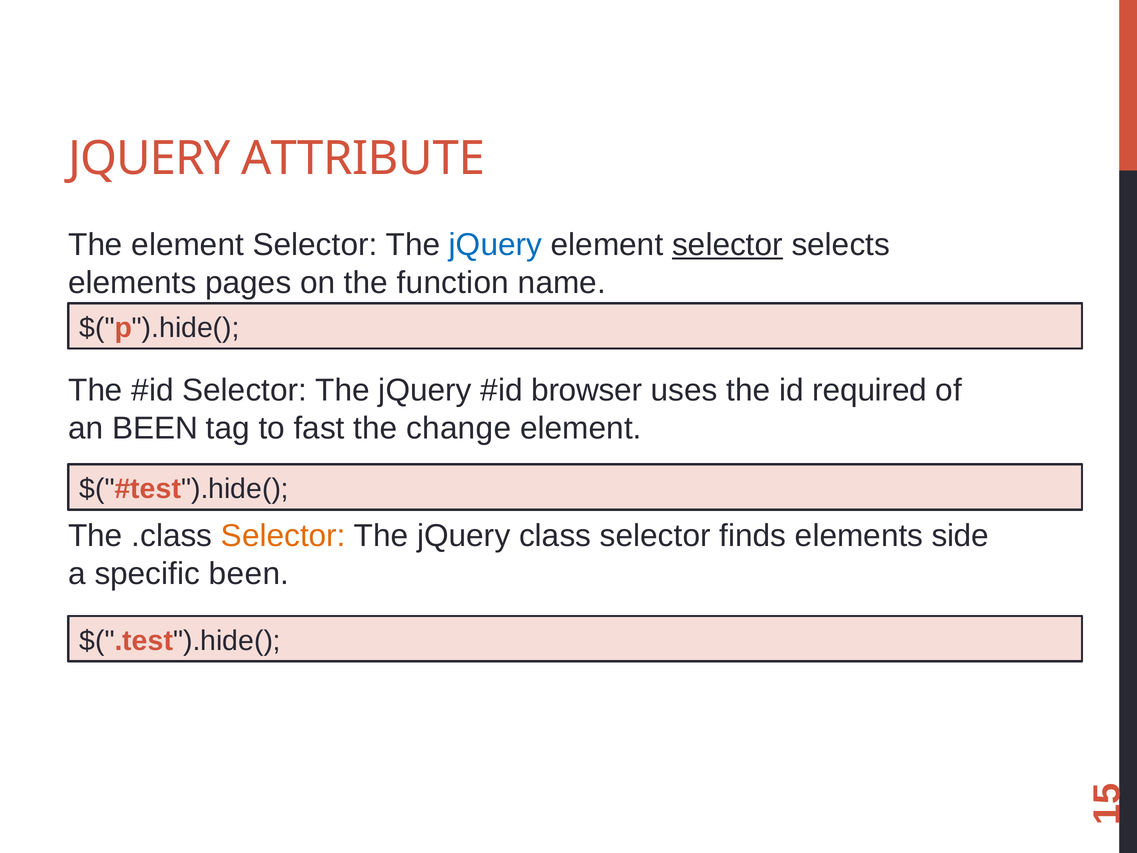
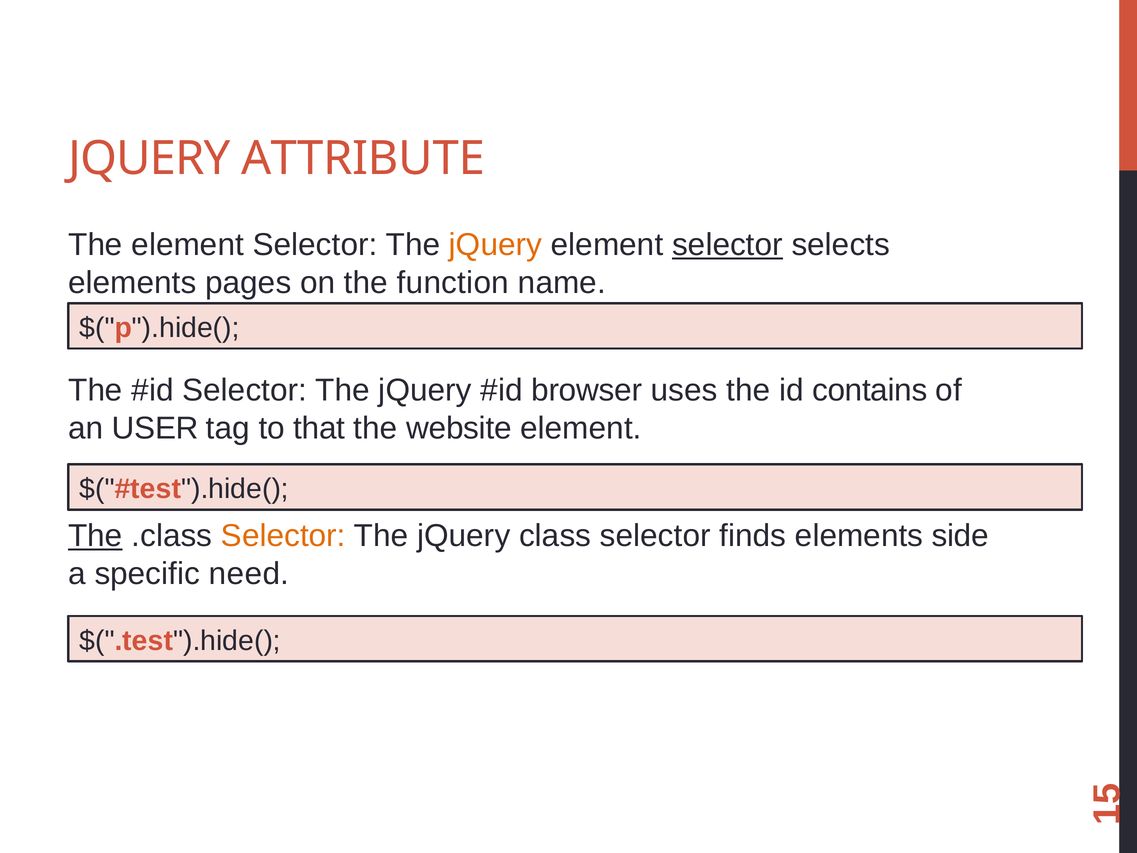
jQuery at (496, 245) colour: blue -> orange
required: required -> contains
an BEEN: BEEN -> USER
fast: fast -> that
change: change -> website
The at (95, 536) underline: none -> present
specific been: been -> need
